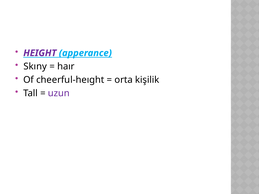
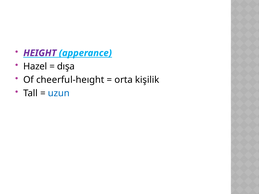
Skıny: Skıny -> Hazel
haır: haır -> dışa
uzun colour: purple -> blue
